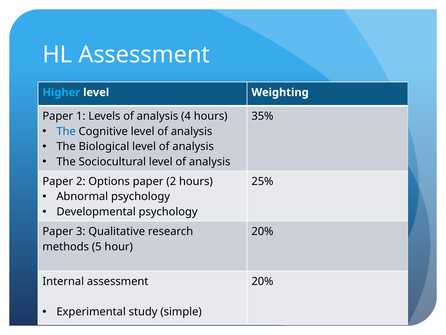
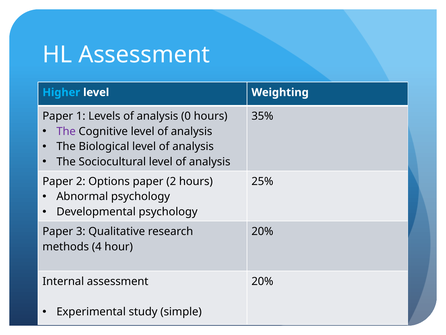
4: 4 -> 0
The at (66, 131) colour: blue -> purple
5: 5 -> 4
